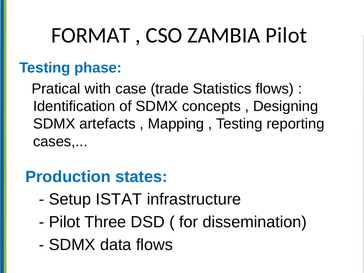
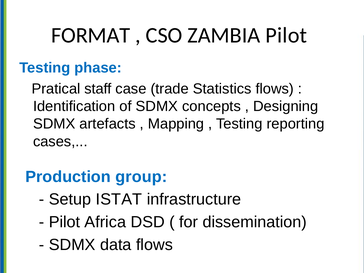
with: with -> staff
states: states -> group
Three: Three -> Africa
